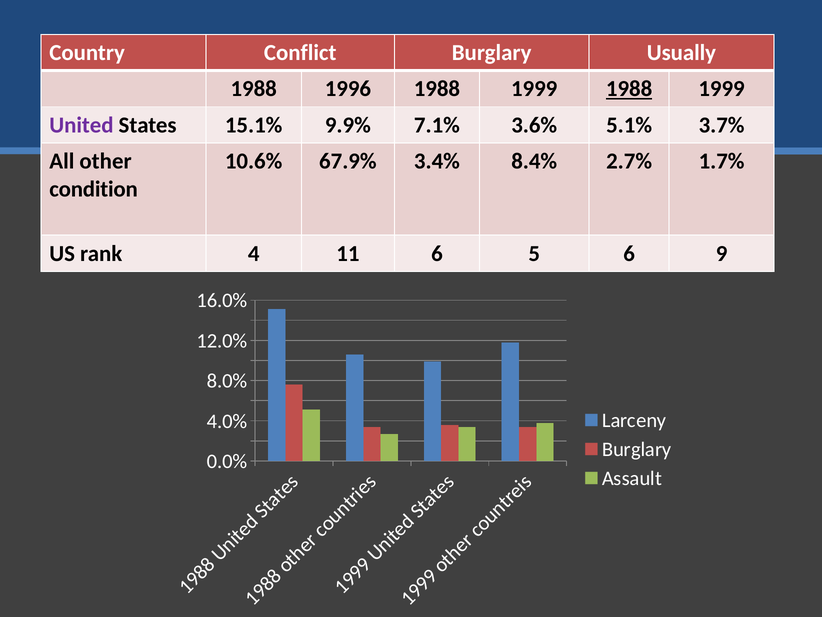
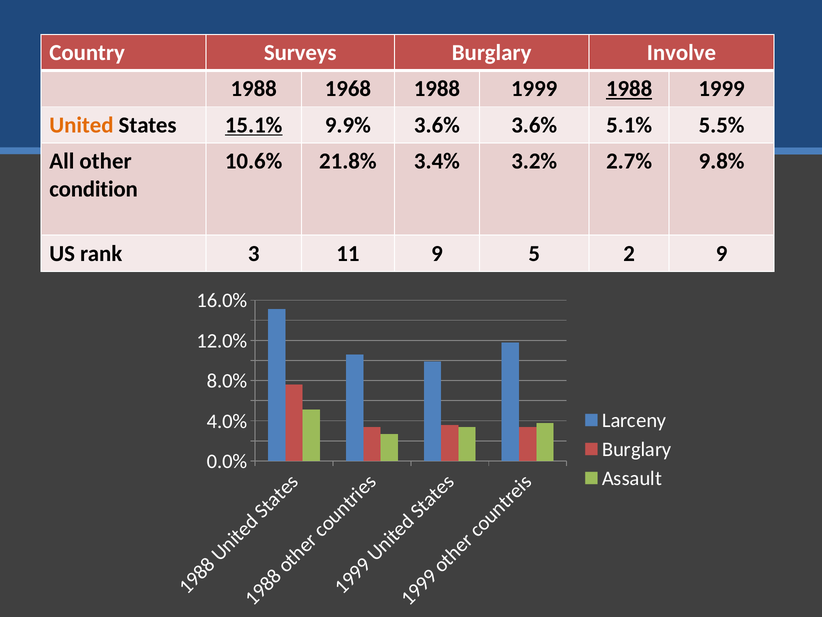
Conflict: Conflict -> Surveys
Usually: Usually -> Involve
1996: 1996 -> 1968
United colour: purple -> orange
15.1% underline: none -> present
9.9% 7.1%: 7.1% -> 3.6%
3.7%: 3.7% -> 5.5%
67.9%: 67.9% -> 21.8%
8.4%: 8.4% -> 3.2%
1.7%: 1.7% -> 9.8%
4: 4 -> 3
11 6: 6 -> 9
5 6: 6 -> 2
